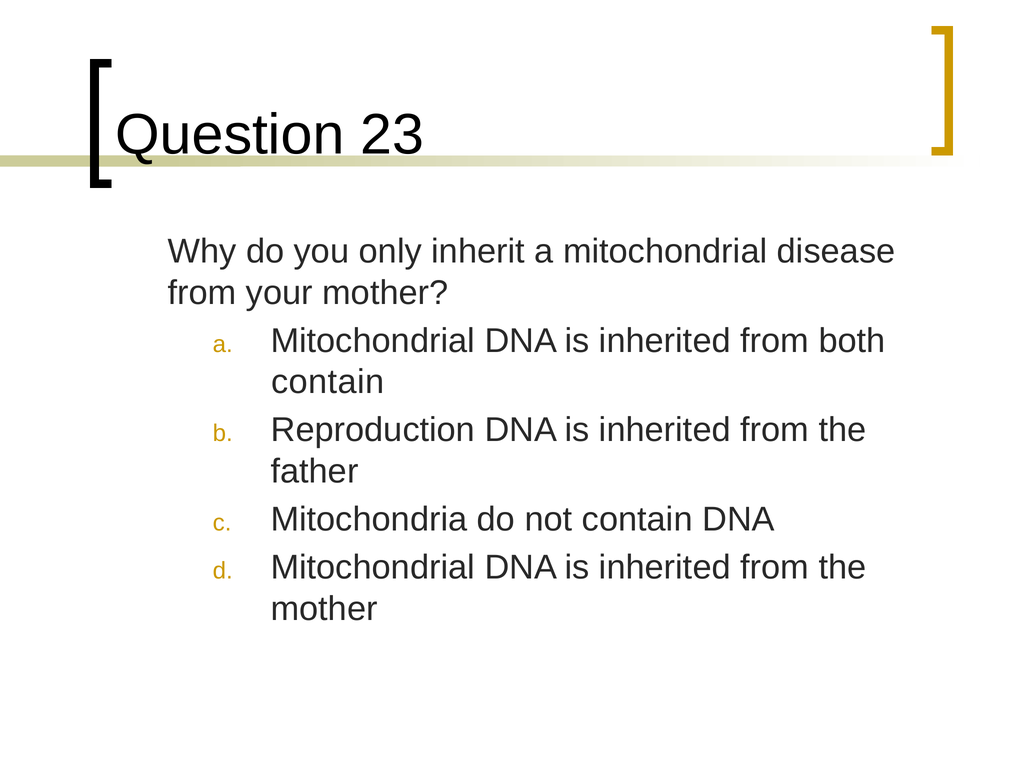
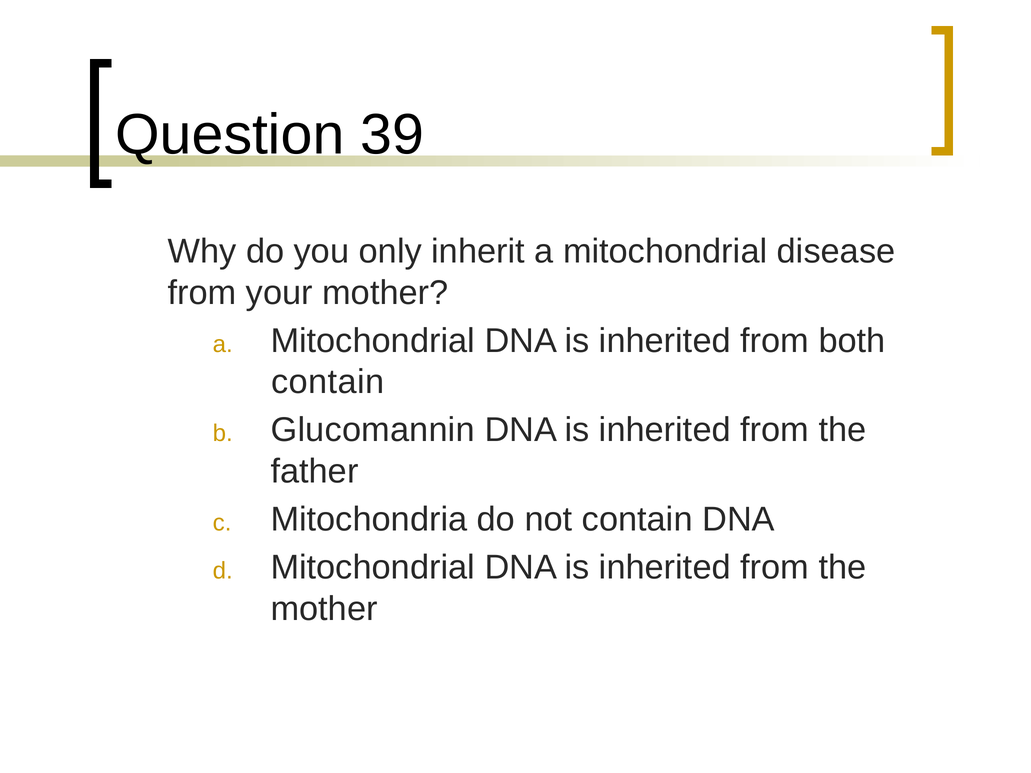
23: 23 -> 39
Reproduction: Reproduction -> Glucomannin
